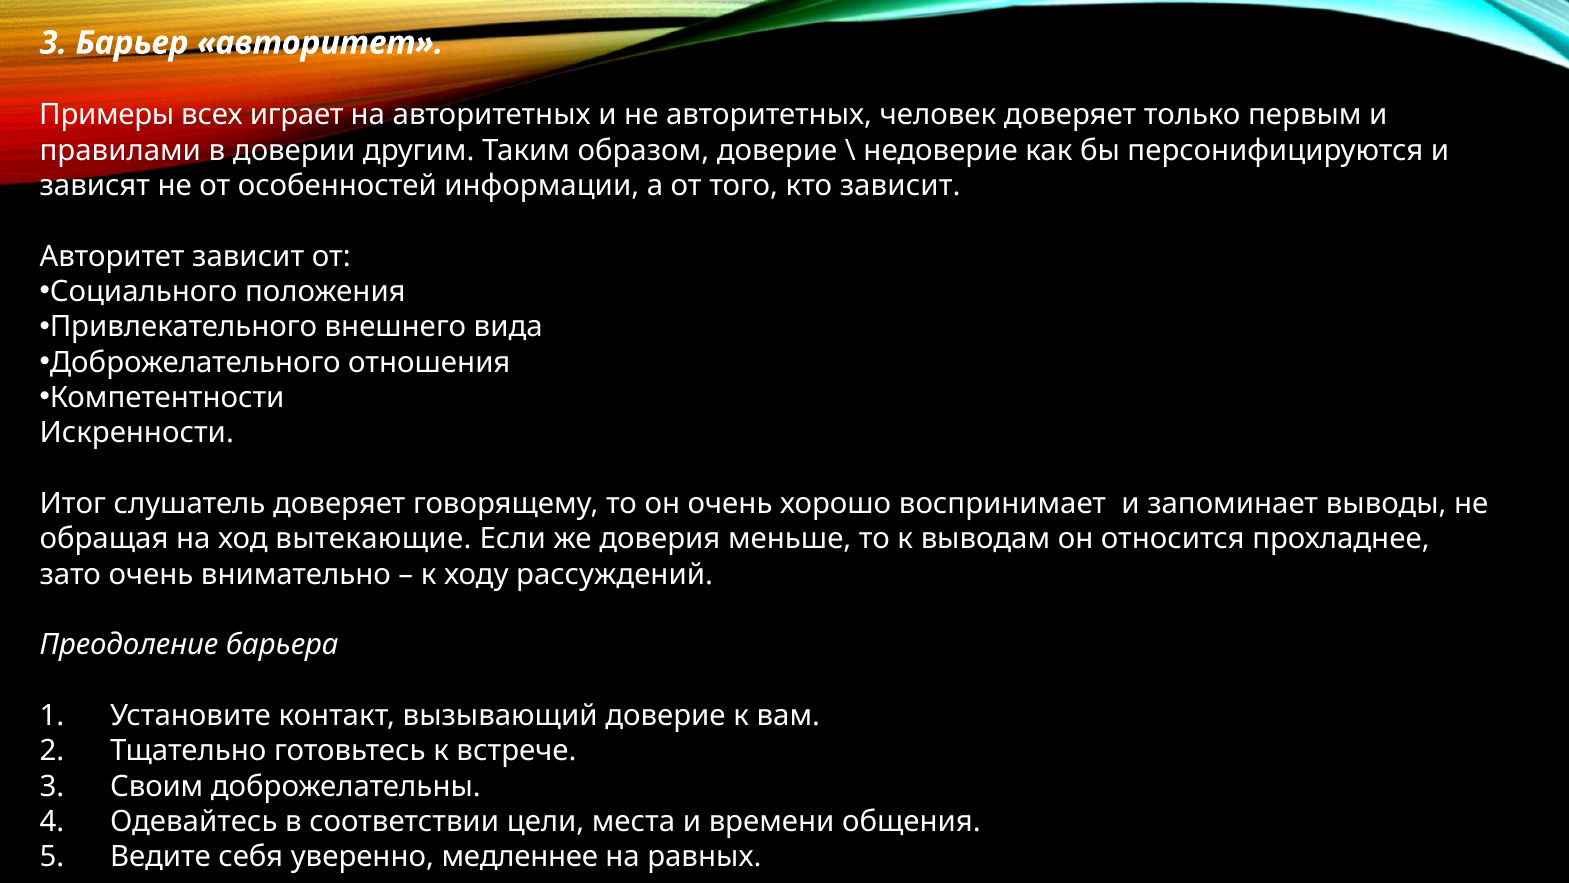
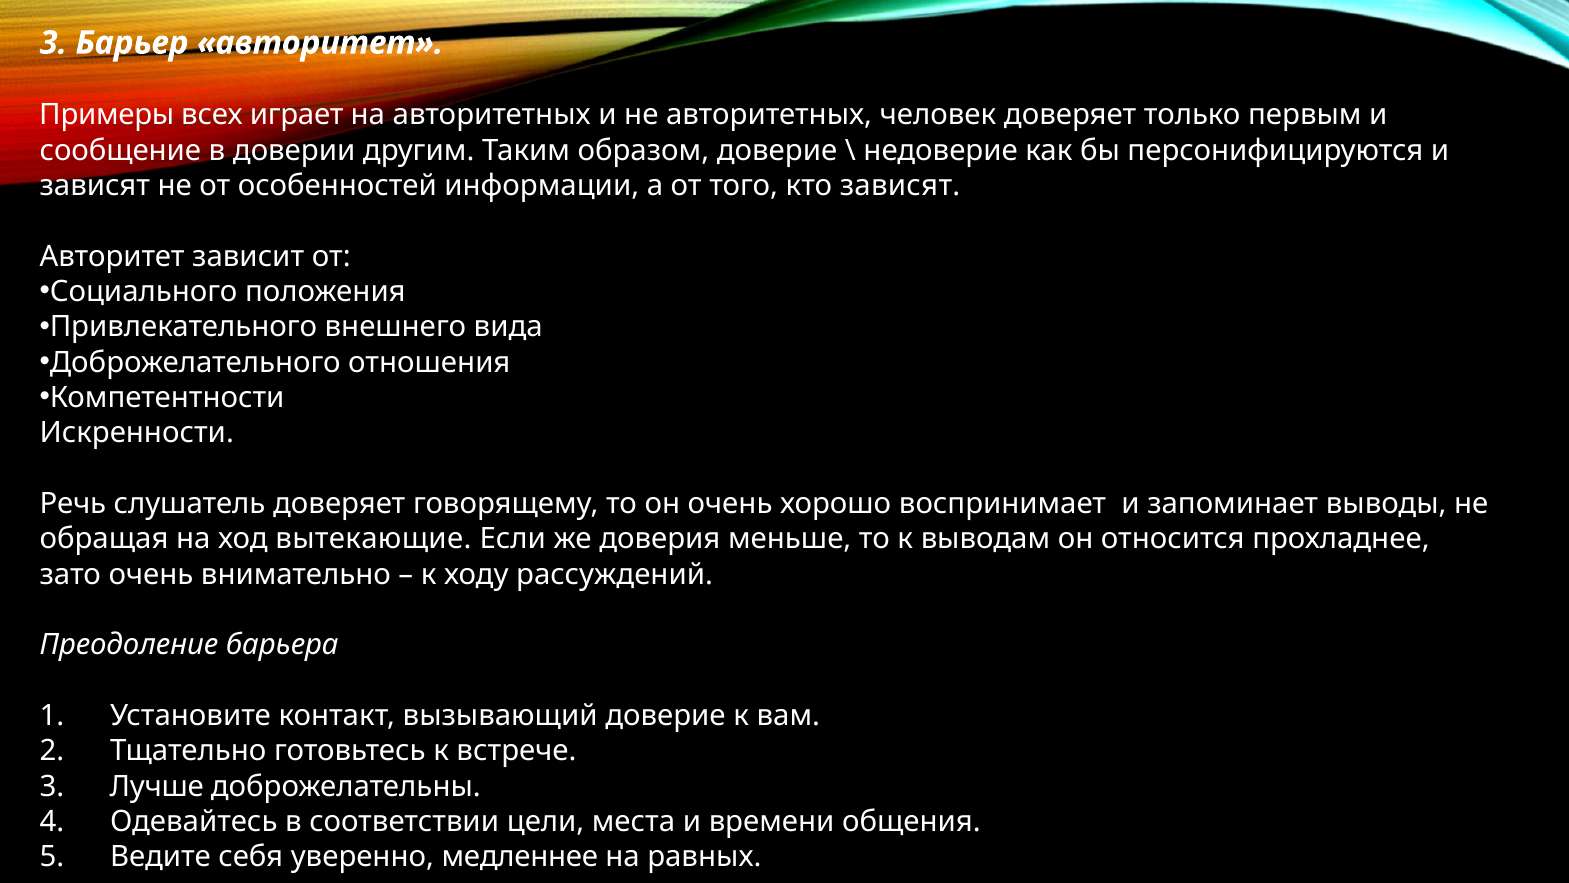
правилами: правилами -> сообщение
кто зависит: зависит -> зависят
Итог: Итог -> Речь
Своим: Своим -> Лучше
